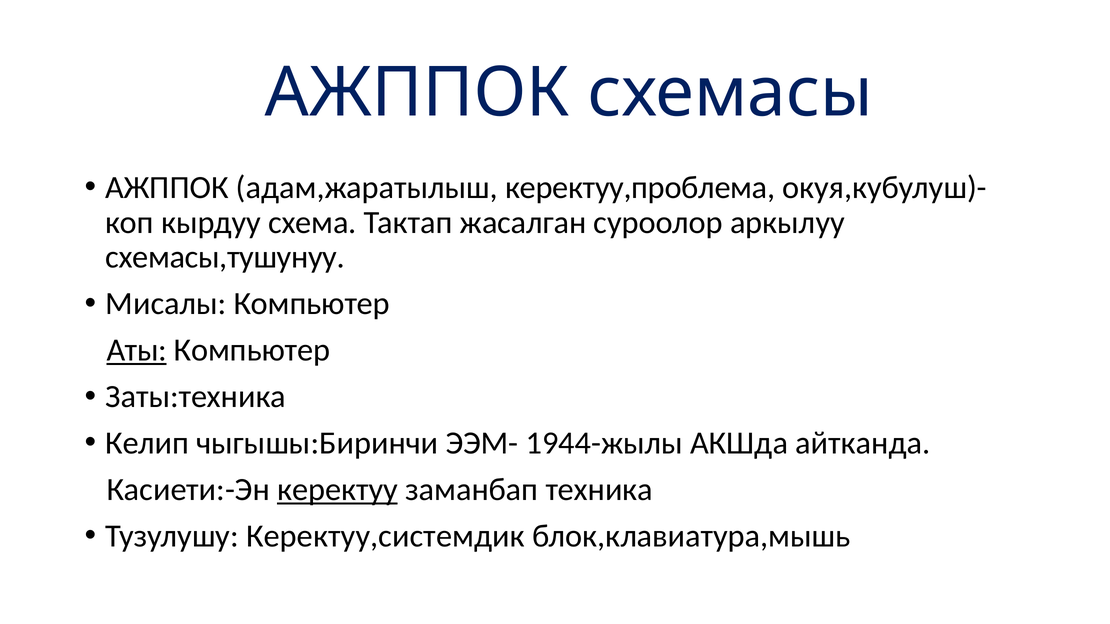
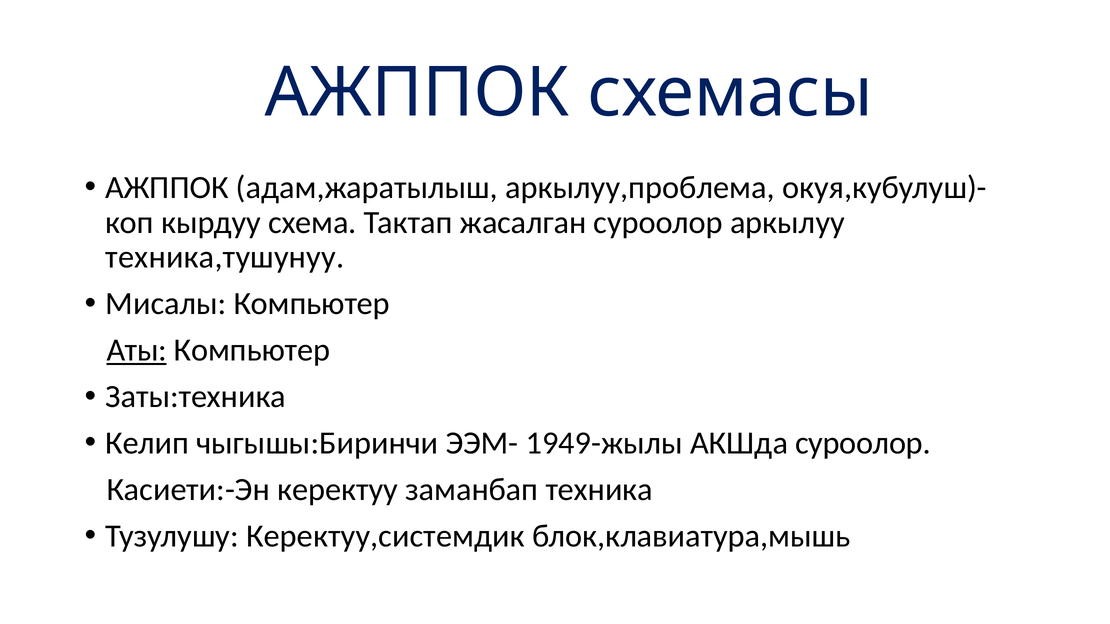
керектуу,проблема: керектуу,проблема -> аркылуу,проблема
схемасы,тушунуу: схемасы,тушунуу -> техника,тушунуу
1944-жылы: 1944-жылы -> 1949-жылы
АКШда айтканда: айтканда -> суроолор
керектуу underline: present -> none
